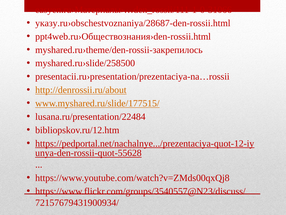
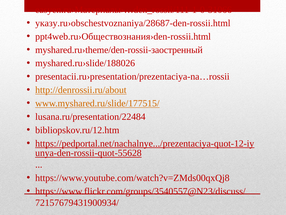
myshared.ru›theme/den-rossii-закрепилось: myshared.ru›theme/den-rossii-закрепилось -> myshared.ru›theme/den-rossii-заостренный
myshared.ru›slide/258500: myshared.ru›slide/258500 -> myshared.ru›slide/188026
